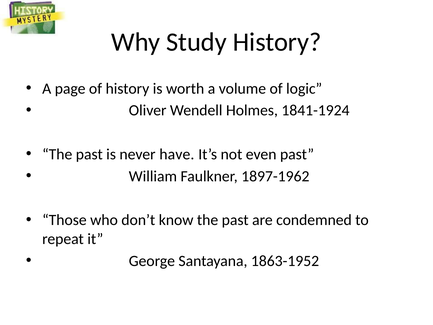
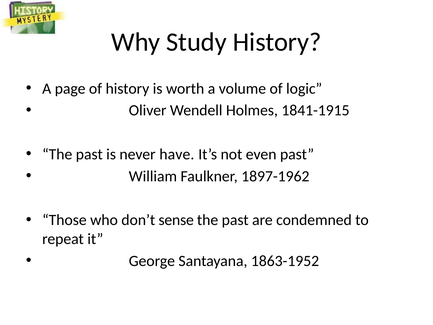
1841-1924: 1841-1924 -> 1841-1915
know: know -> sense
